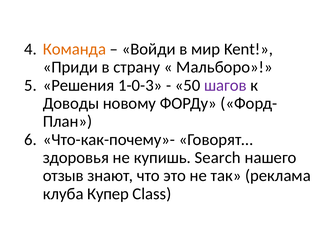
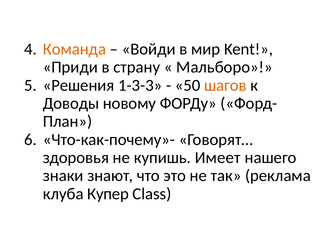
1-0-3: 1-0-3 -> 1-3-3
шагов colour: purple -> orange
Search: Search -> Имеет
отзыв: отзыв -> знаки
